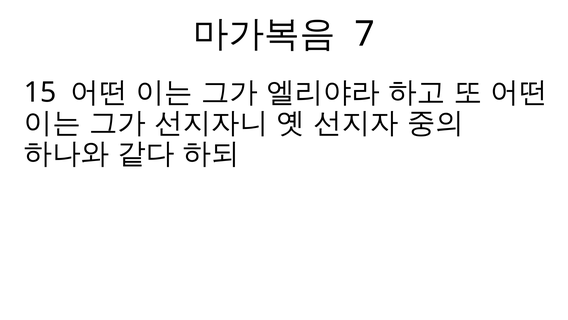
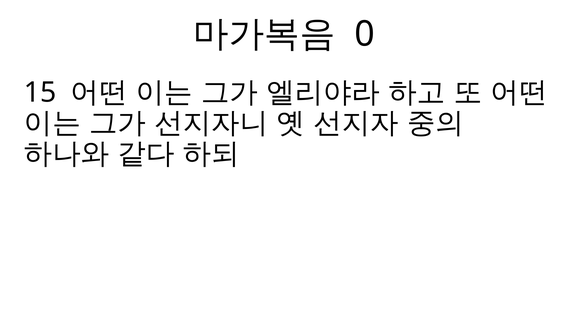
7: 7 -> 0
